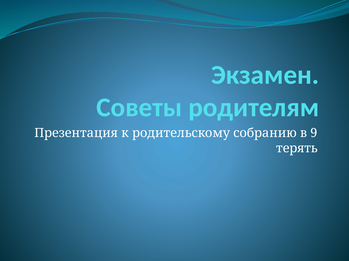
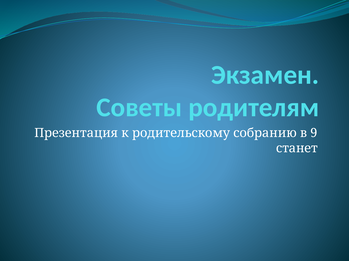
терять: терять -> станет
